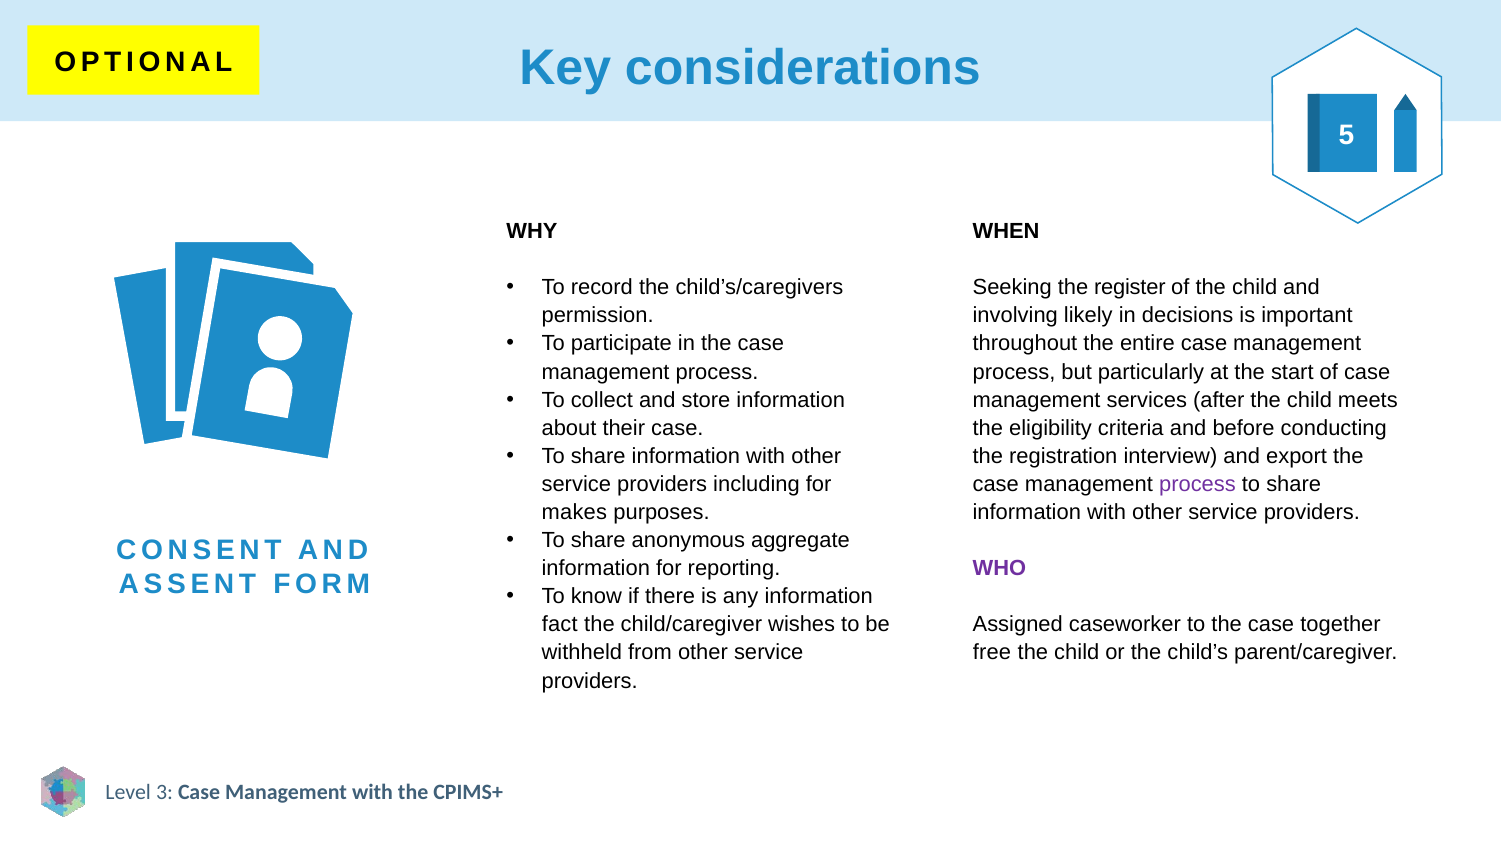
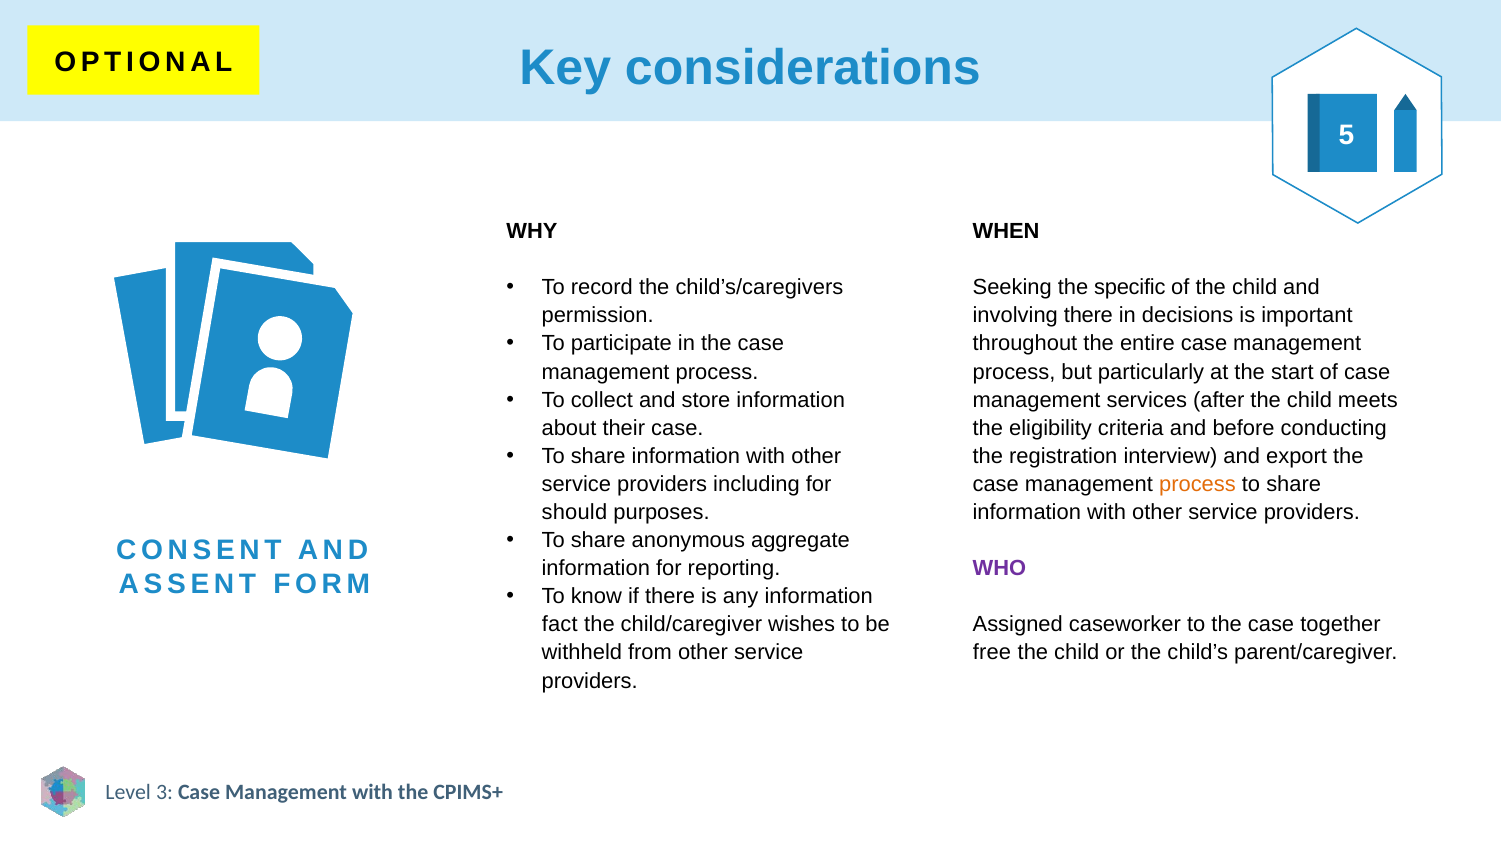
register: register -> specific
involving likely: likely -> there
process at (1197, 484) colour: purple -> orange
makes: makes -> should
